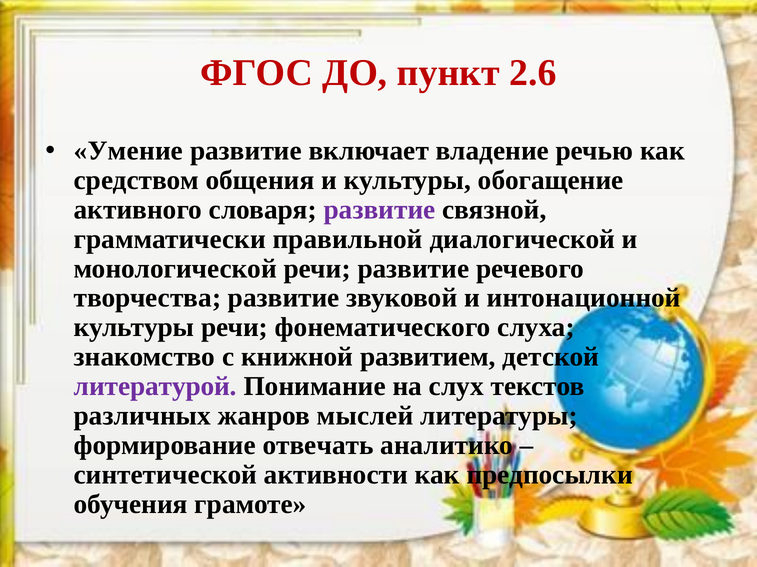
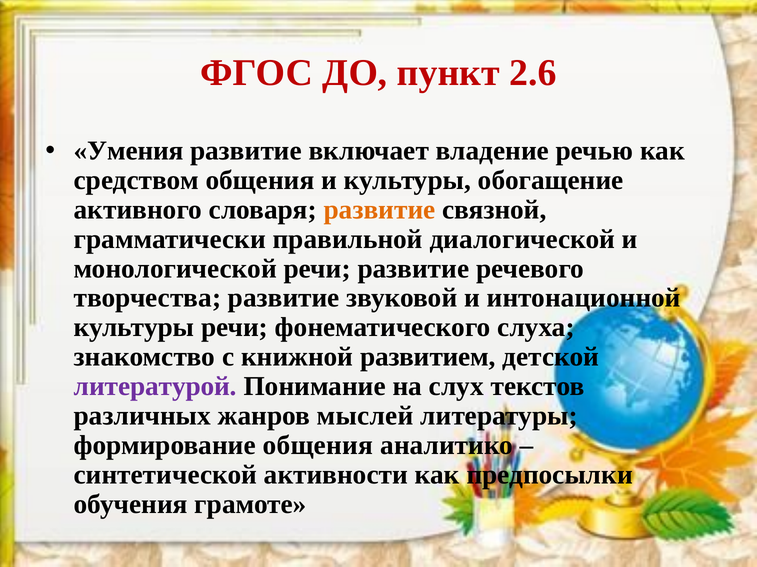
Умение: Умение -> Умения
развитие at (380, 210) colour: purple -> orange
формирование отвечать: отвечать -> общения
